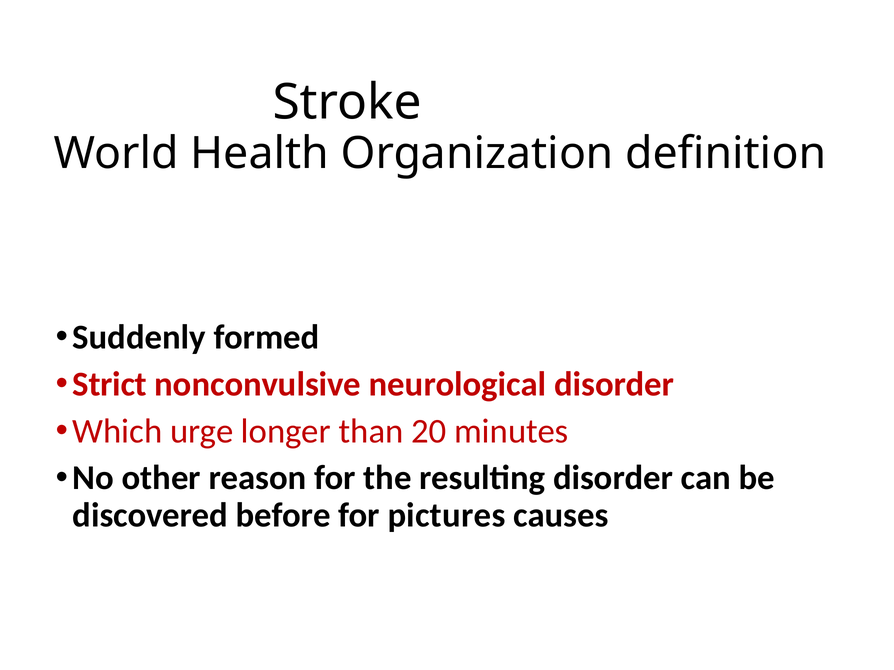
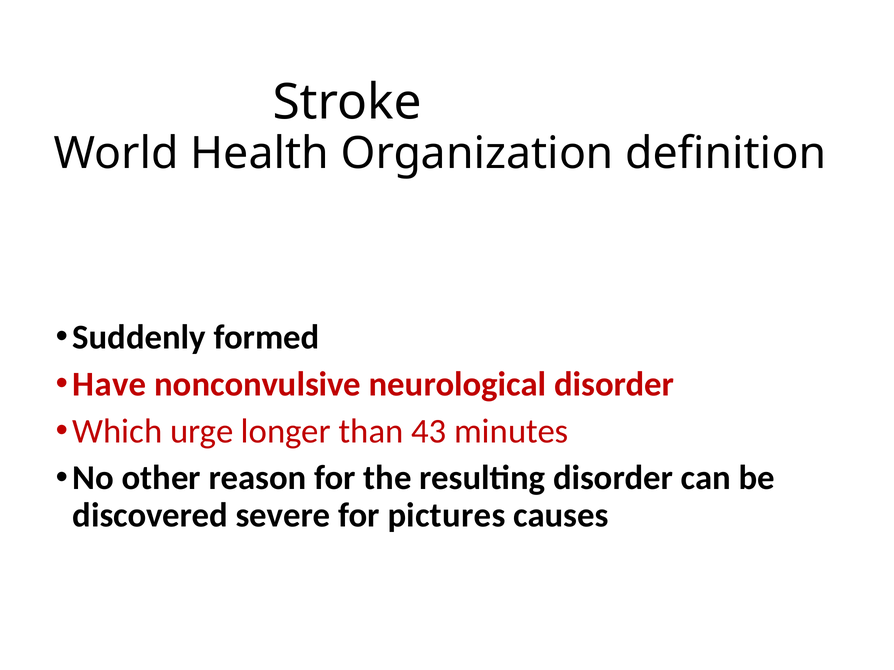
Strict: Strict -> Have
20: 20 -> 43
before: before -> severe
